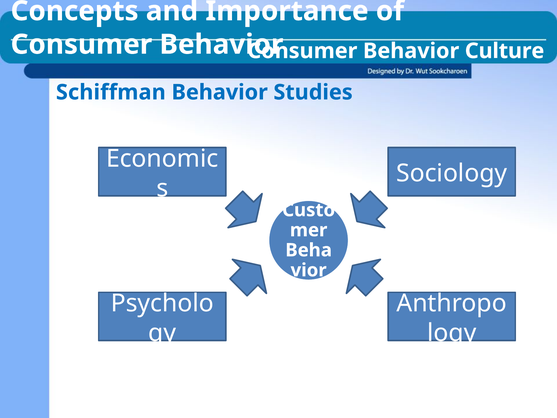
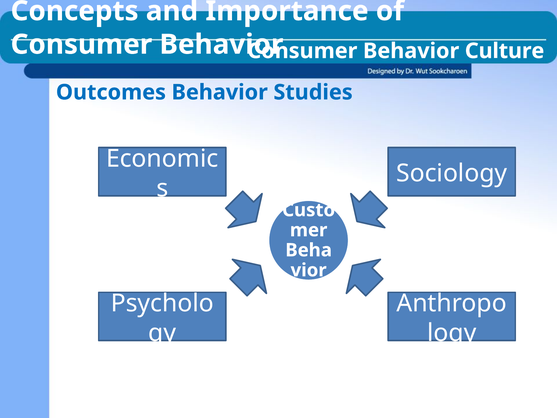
Schiffman: Schiffman -> Outcomes
